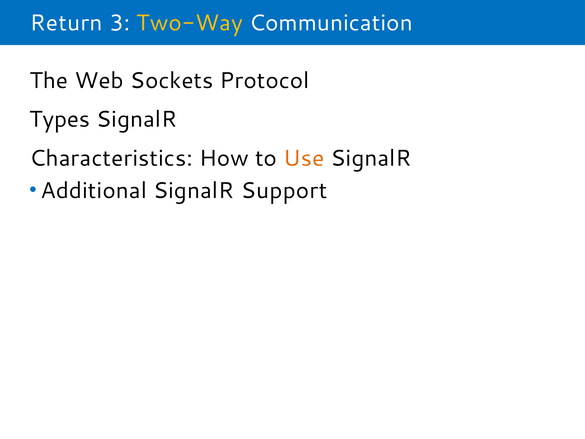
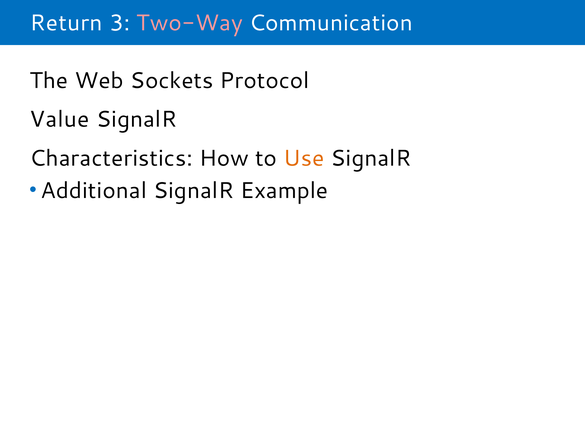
Two-Way colour: yellow -> pink
Types: Types -> Value
Support: Support -> Example
